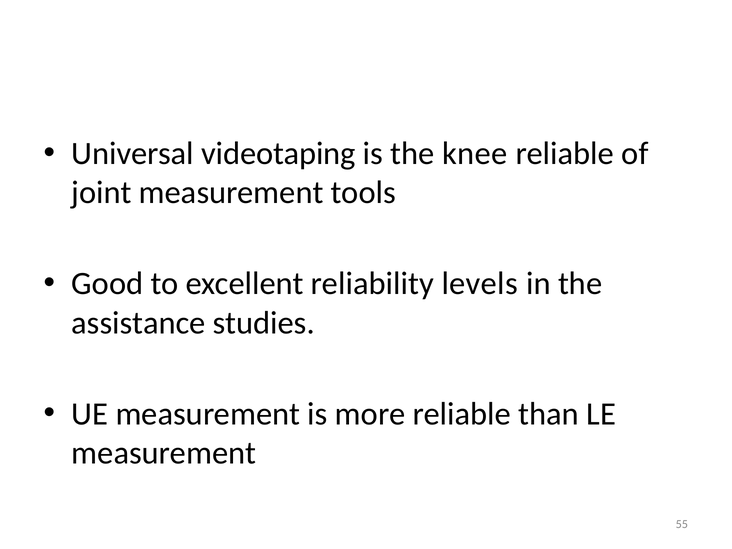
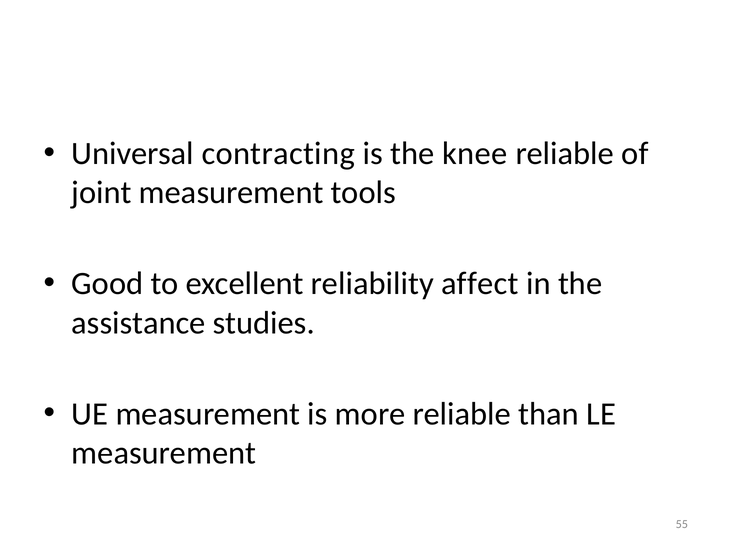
videotaping: videotaping -> contracting
levels: levels -> affect
